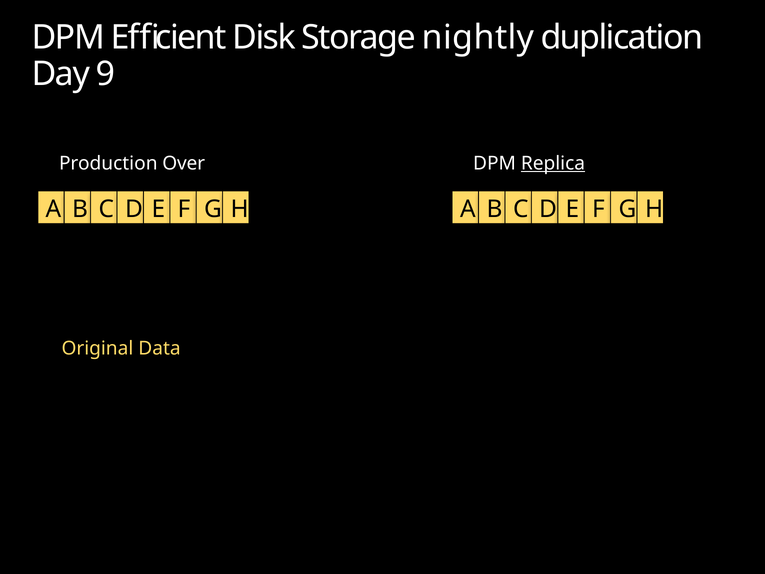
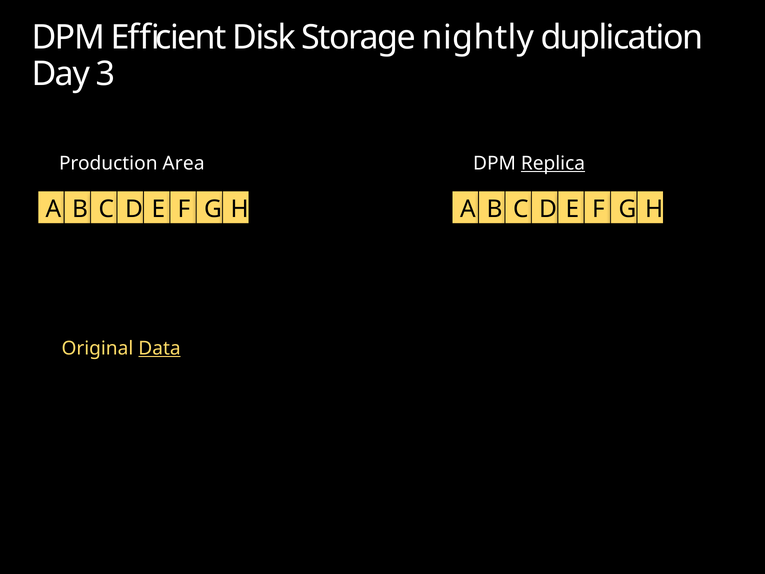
9: 9 -> 3
Over: Over -> Area
Data underline: none -> present
